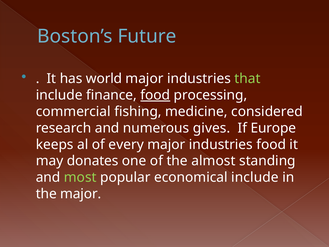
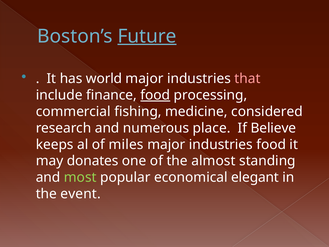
Future underline: none -> present
that colour: light green -> pink
gives: gives -> place
Europe: Europe -> Believe
every: every -> miles
economical include: include -> elegant
the major: major -> event
